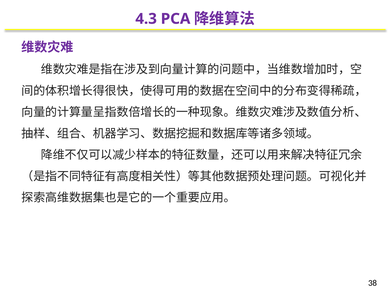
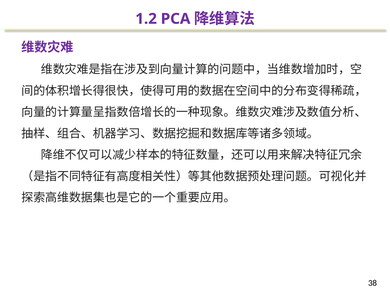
4.3: 4.3 -> 1.2
